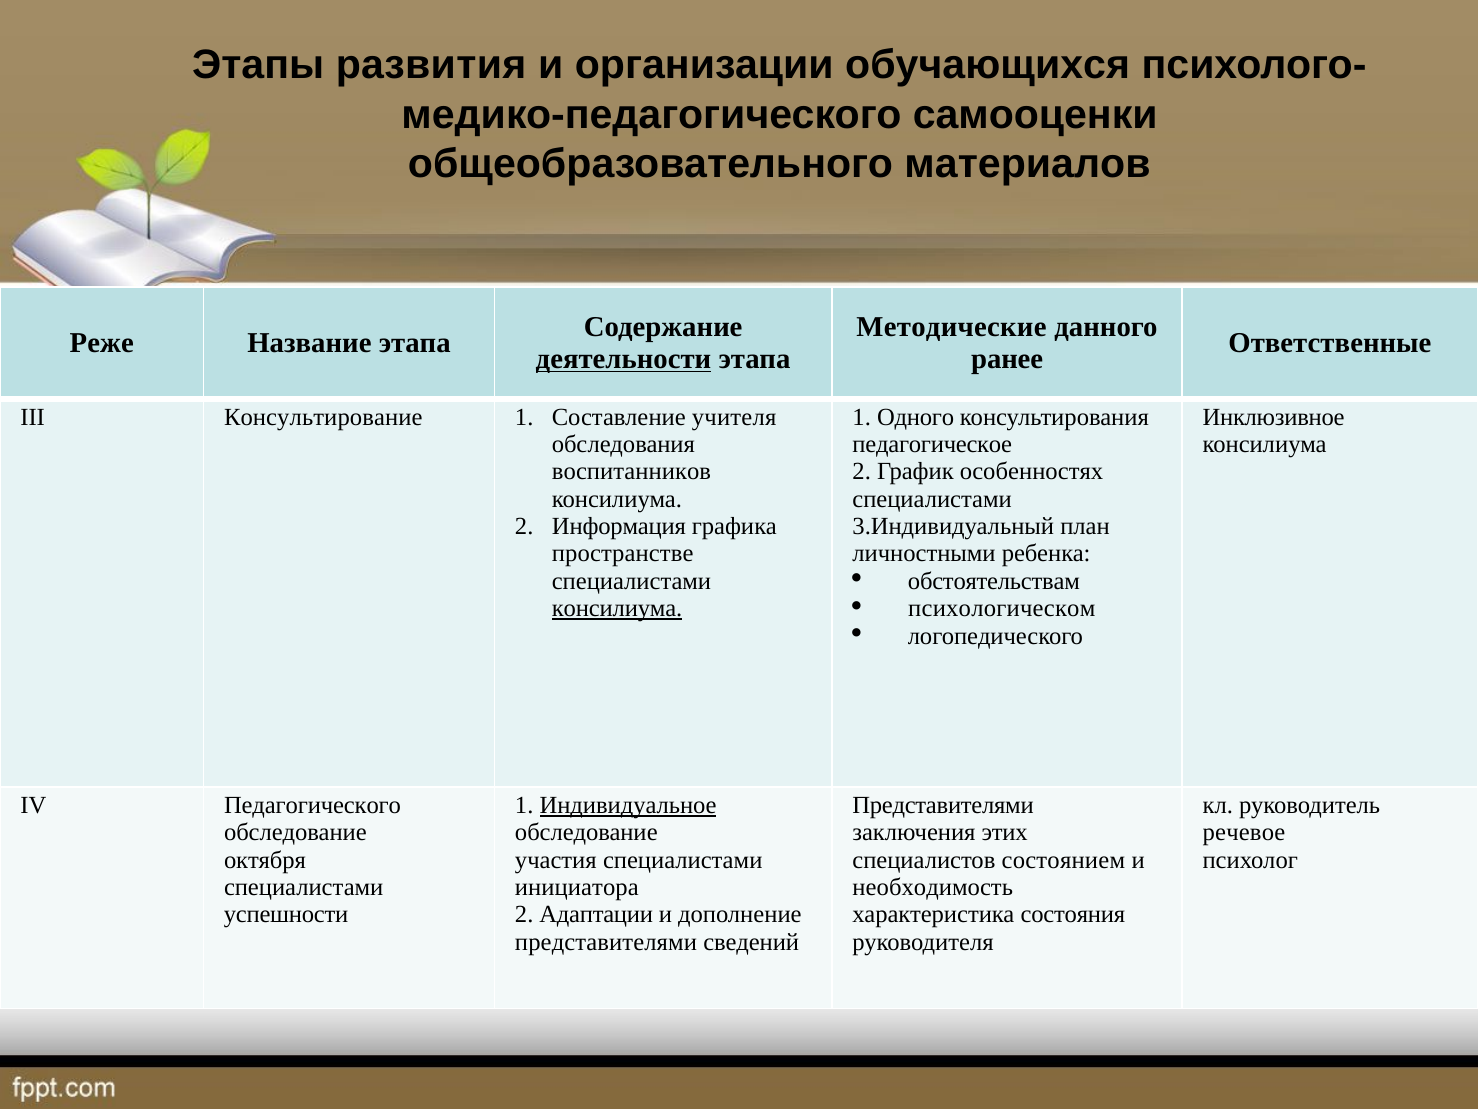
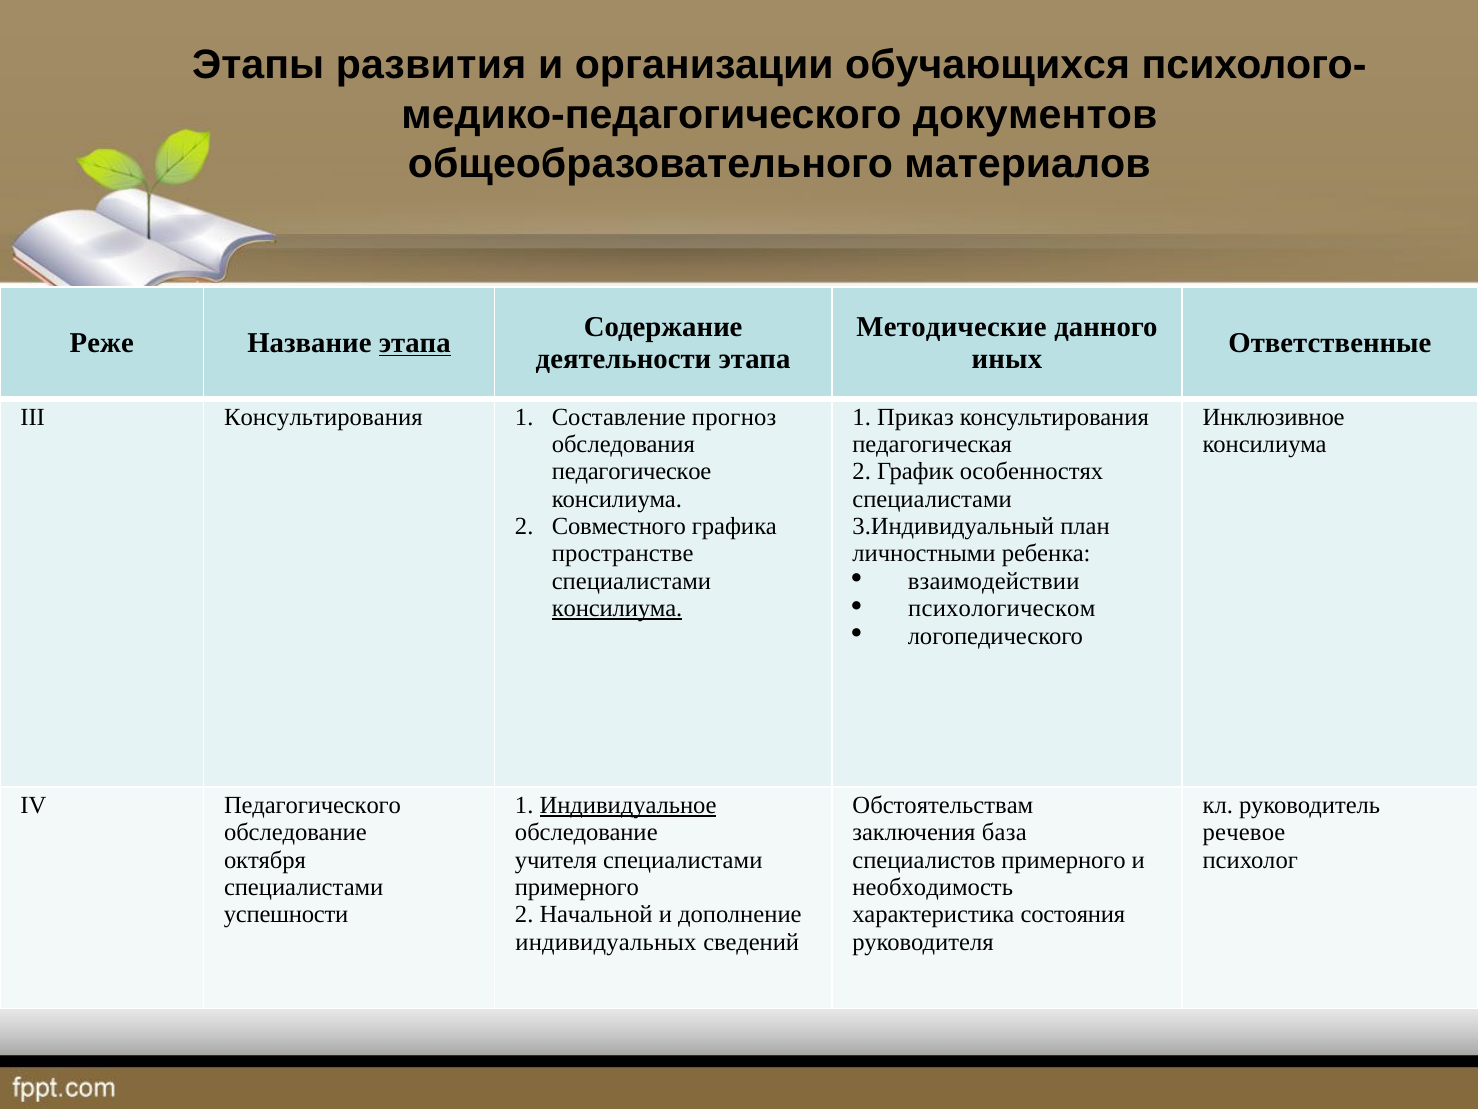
самооценки: самооценки -> документов
этапа at (415, 343) underline: none -> present
деятельности underline: present -> none
ранее: ранее -> иных
III Консультирование: Консультирование -> Консультирования
учителя: учителя -> прогноз
Одного: Одного -> Приказ
педагогическое: педагогическое -> педагогическая
воспитанников: воспитанников -> педагогическое
Информация: Информация -> Совместного
обстоятельствам: обстоятельствам -> взаимодействии
Представителями at (943, 805): Представителями -> Обстоятельствам
этих: этих -> база
участия: участия -> учителя
специалистов состоянием: состоянием -> примерного
инициатора at (577, 887): инициатора -> примерного
Адаптации: Адаптации -> Начальной
представителями at (606, 942): представителями -> индивидуальных
